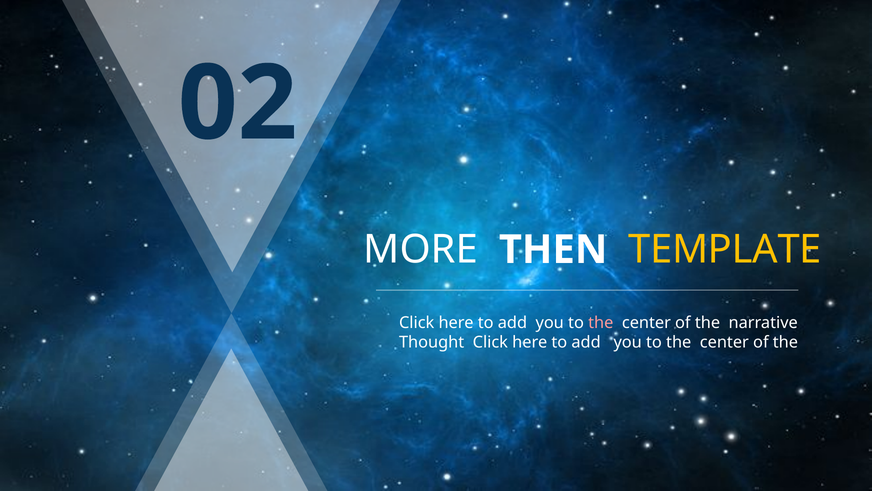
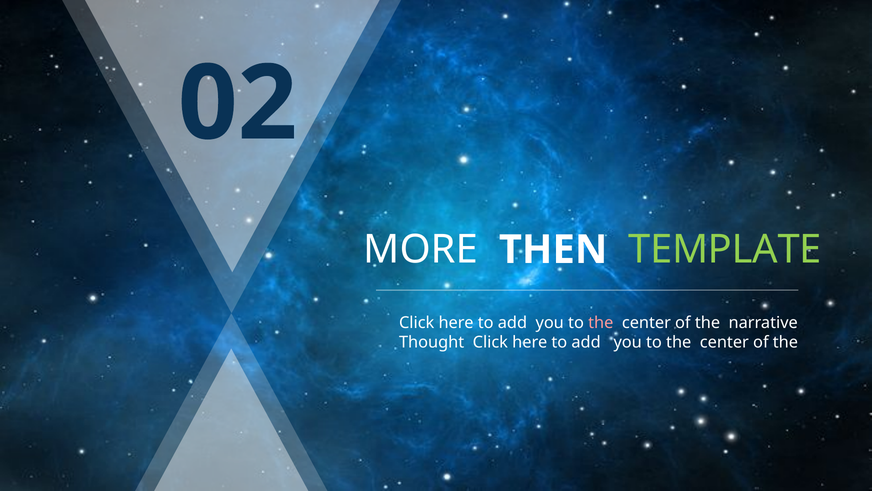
TEMPLATE colour: yellow -> light green
